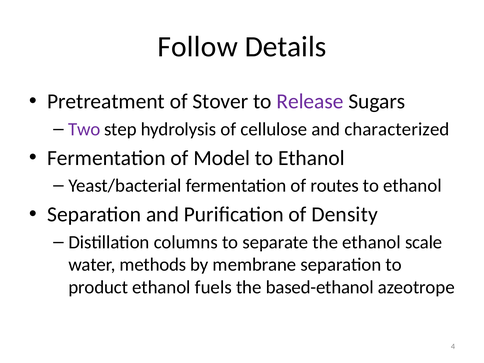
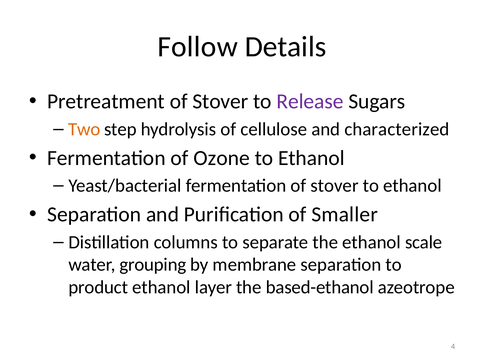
Two colour: purple -> orange
Model: Model -> Ozone
fermentation of routes: routes -> stover
Density: Density -> Smaller
methods: methods -> grouping
fuels: fuels -> layer
